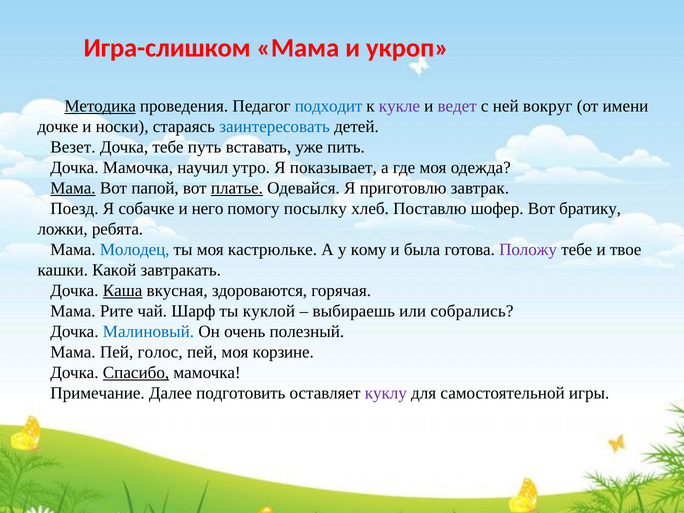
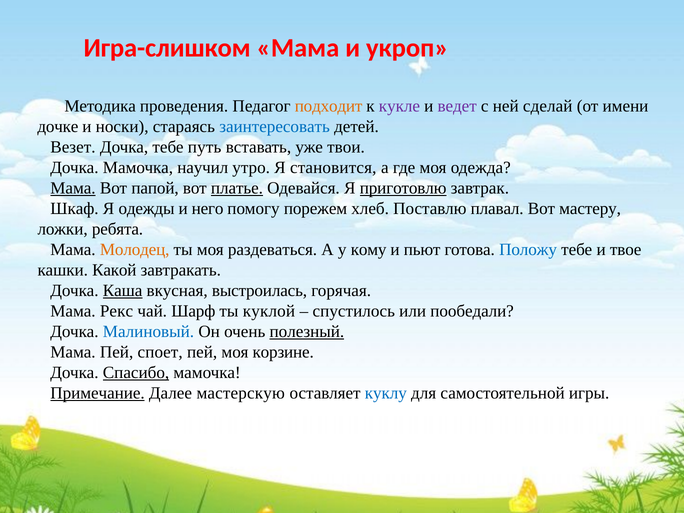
Методика underline: present -> none
подходит colour: blue -> orange
вокруг: вокруг -> сделай
пить: пить -> твои
показывает: показывает -> становится
приготовлю underline: none -> present
Поезд: Поезд -> Шкаф
собачке: собачке -> одежды
посылку: посылку -> порежем
шофер: шофер -> плавал
братику: братику -> мастеру
Молодец colour: blue -> orange
кастрюльке: кастрюльке -> раздеваться
была: была -> пьют
Положу colour: purple -> blue
здороваются: здороваются -> выстроилась
Рите: Рите -> Рекс
выбираешь: выбираешь -> спустилось
собрались: собрались -> пообедали
полезный underline: none -> present
голос: голос -> споет
Примечание underline: none -> present
подготовить: подготовить -> мастерскую
куклу colour: purple -> blue
